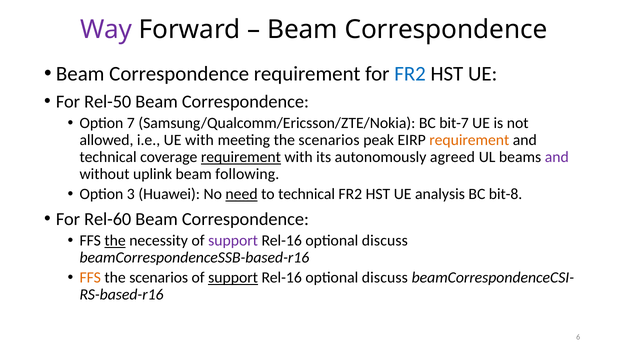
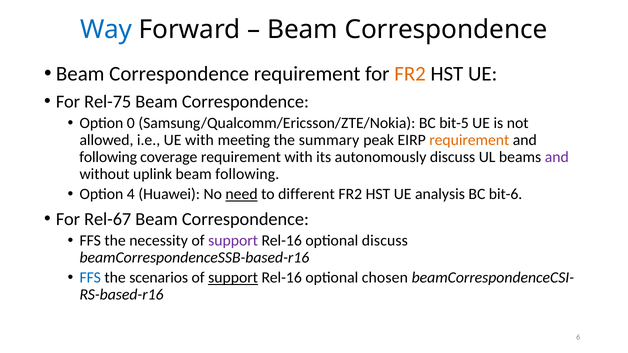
Way colour: purple -> blue
FR2 at (410, 74) colour: blue -> orange
Rel-50: Rel-50 -> Rel-75
7: 7 -> 0
bit-7: bit-7 -> bit-5
meeting the scenarios: scenarios -> summary
technical at (108, 157): technical -> following
requirement at (241, 157) underline: present -> none
autonomously agreed: agreed -> discuss
3: 3 -> 4
to technical: technical -> different
bit-8: bit-8 -> bit-6
Rel-60: Rel-60 -> Rel-67
the at (115, 241) underline: present -> none
FFS at (90, 278) colour: orange -> blue
discuss at (385, 278): discuss -> chosen
